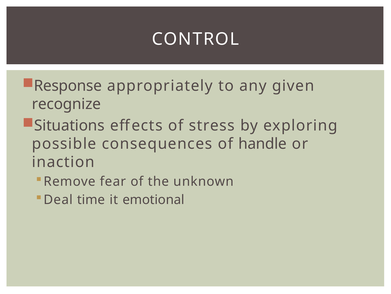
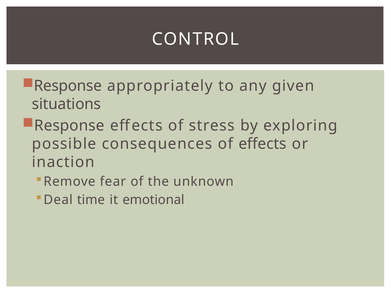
recognize: recognize -> situations
Situations at (69, 125): Situations -> Response
of handle: handle -> effects
